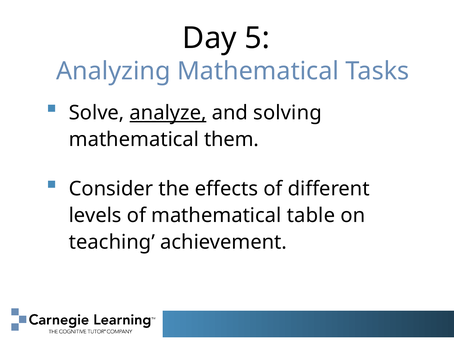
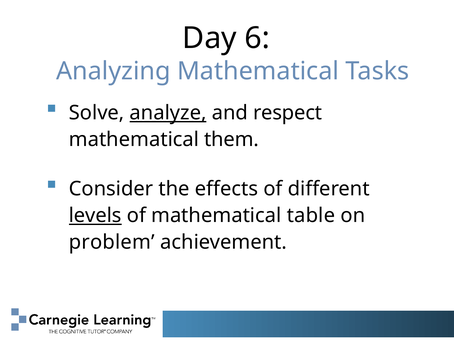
5: 5 -> 6
solving: solving -> respect
levels underline: none -> present
teaching: teaching -> problem
